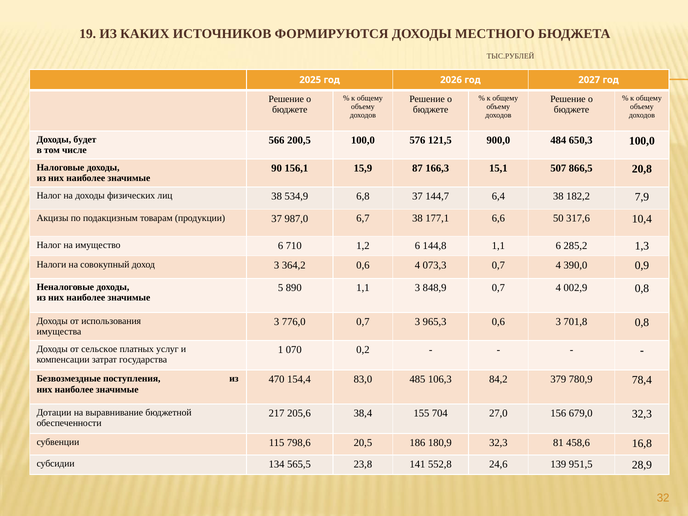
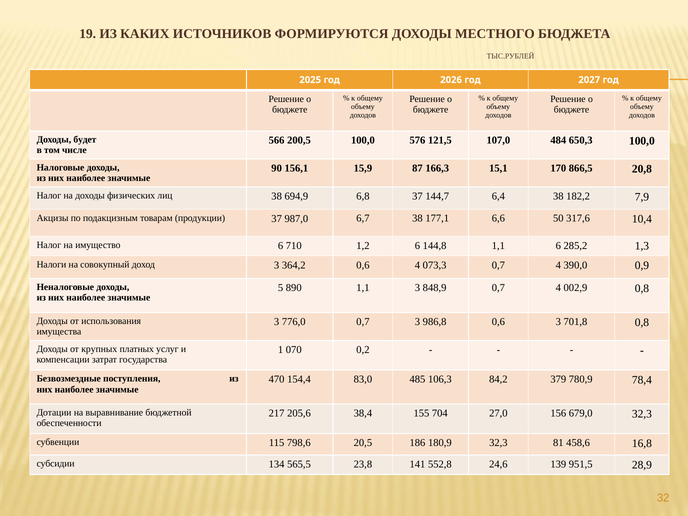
900,0: 900,0 -> 107,0
507: 507 -> 170
534,9: 534,9 -> 694,9
965,3: 965,3 -> 986,8
сельское: сельское -> крупных
